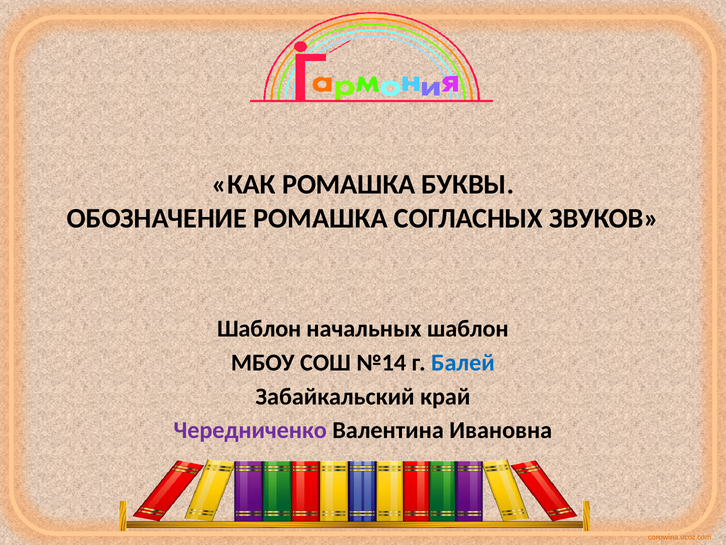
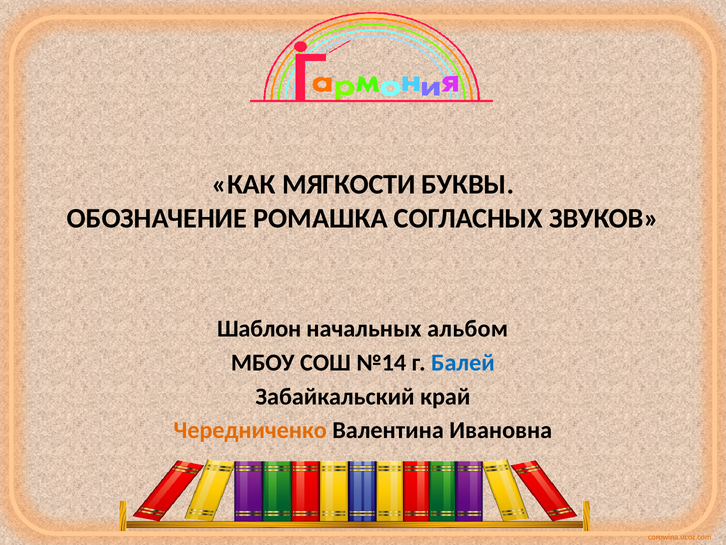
КАК РОМАШКА: РОМАШКА -> МЯГКОСТИ
начальных шаблон: шаблон -> альбом
Чередниченко colour: purple -> orange
